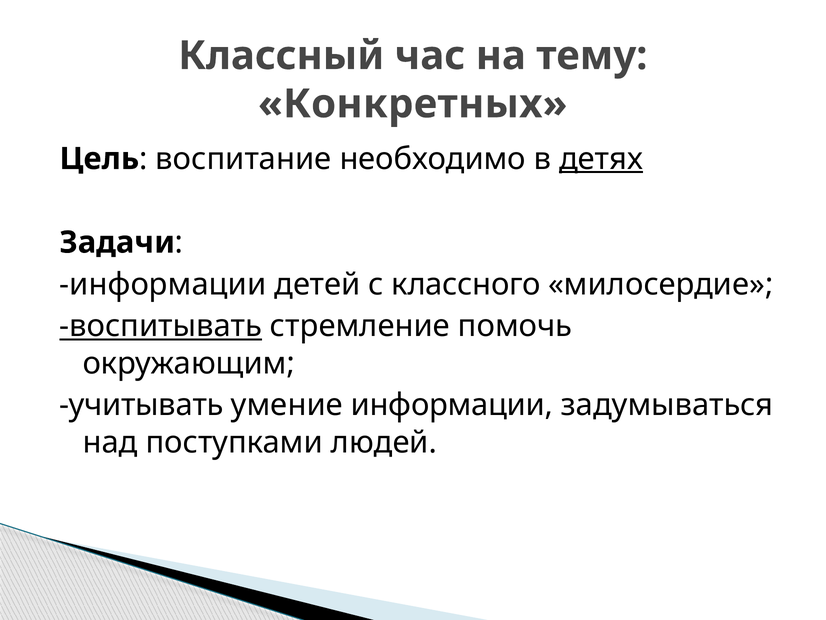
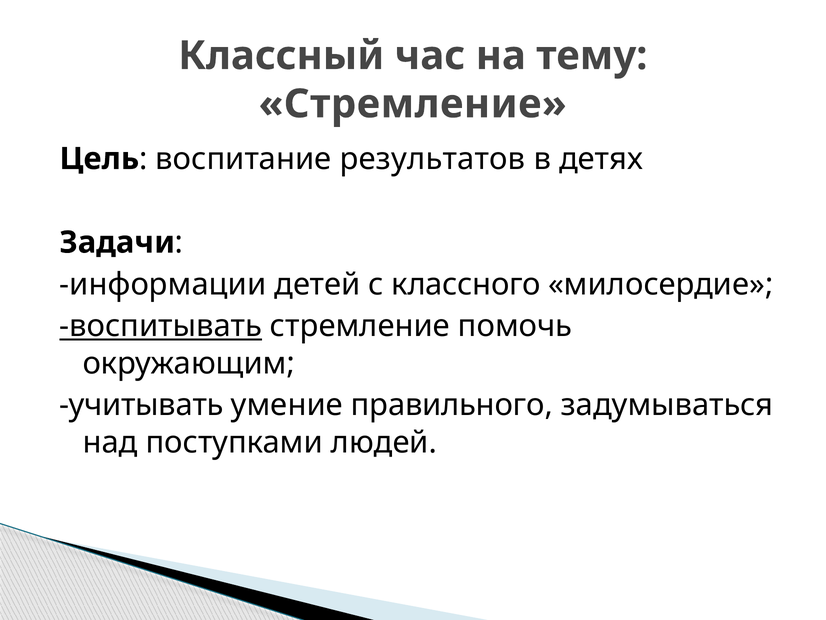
Конкретных at (413, 104): Конкретных -> Стремление
необходимо: необходимо -> результатов
детях underline: present -> none
умение информации: информации -> правильного
